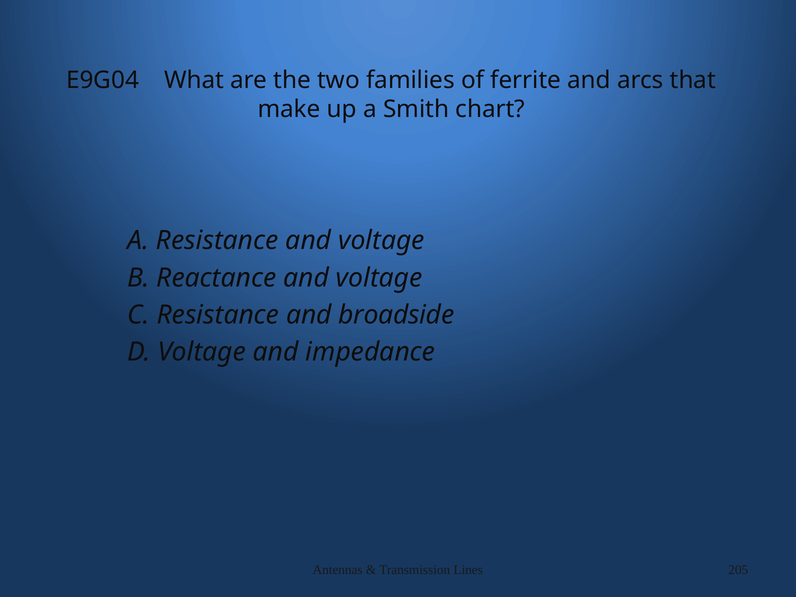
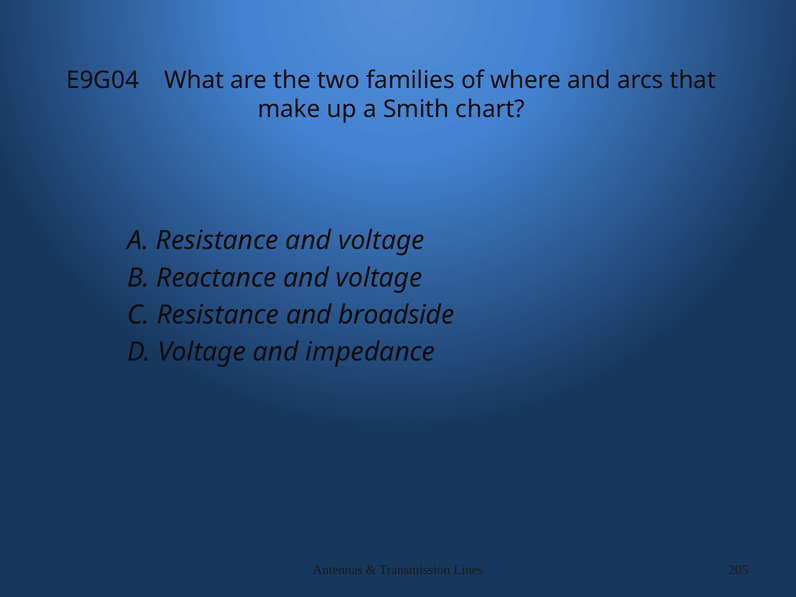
ferrite: ferrite -> where
